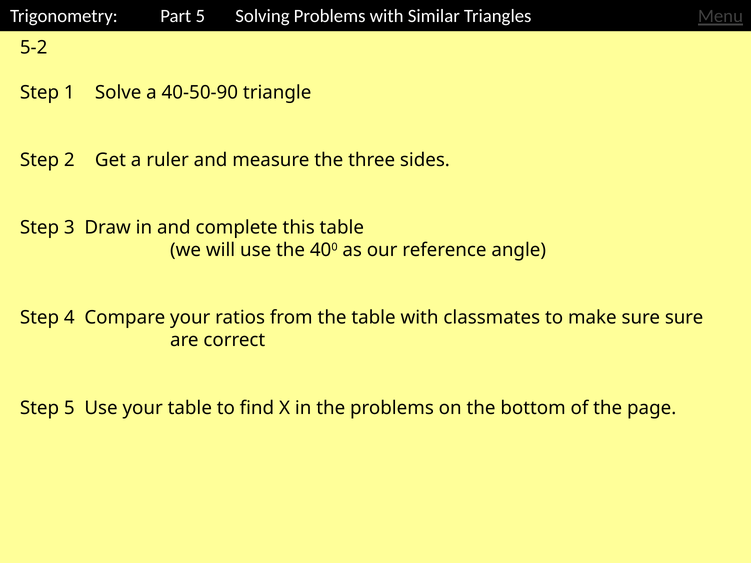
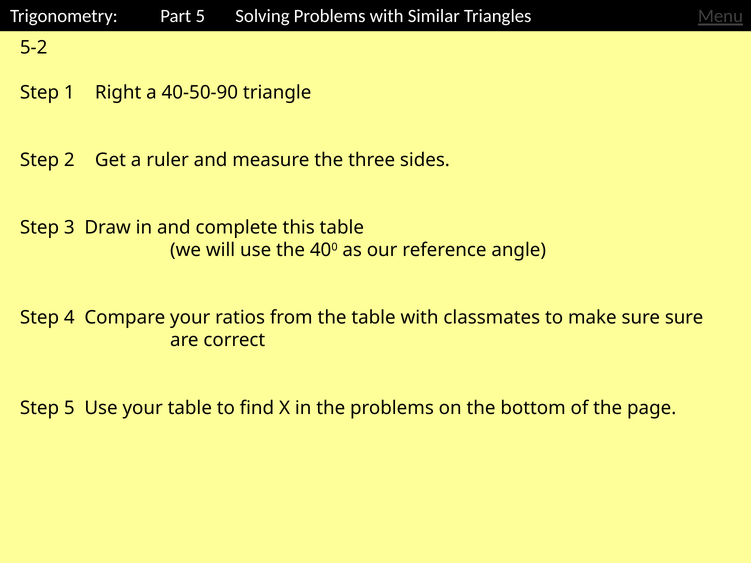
Solve: Solve -> Right
